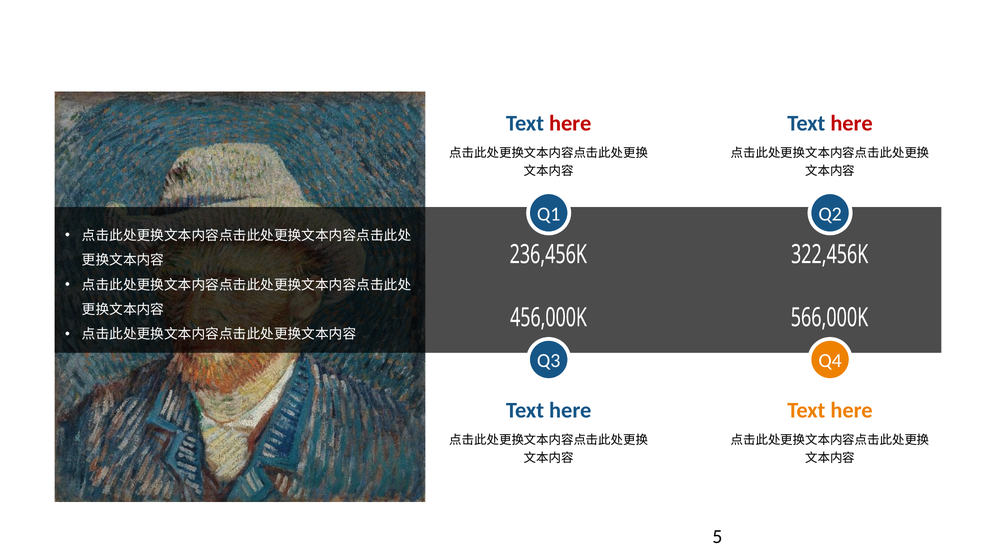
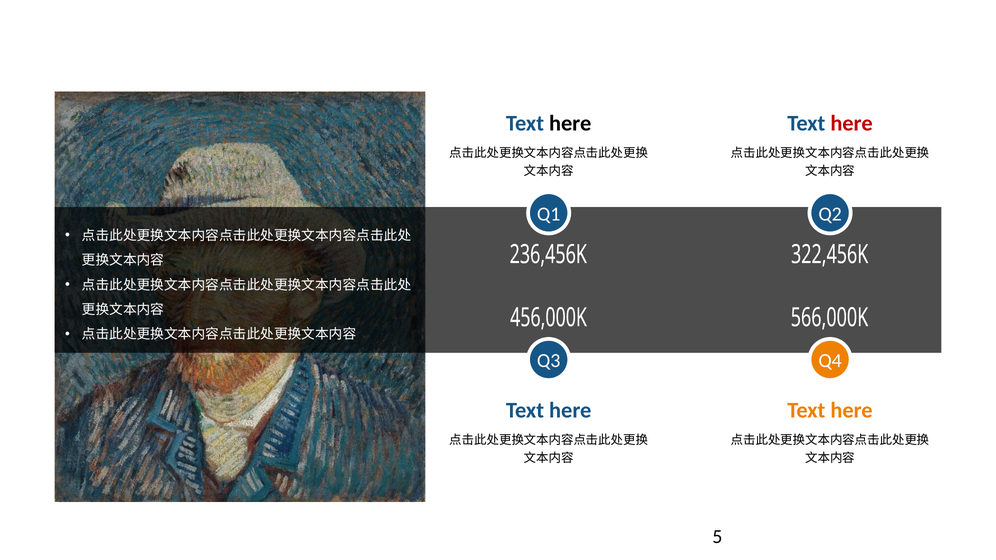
here at (570, 123) colour: red -> black
